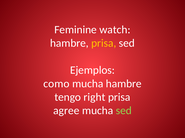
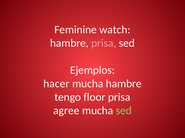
prisa at (104, 43) colour: yellow -> pink
como: como -> hacer
right: right -> floor
